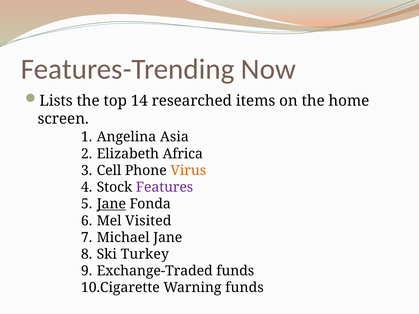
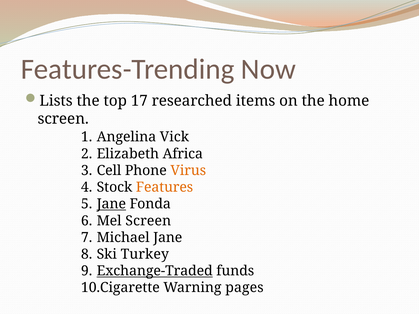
14: 14 -> 17
Asia: Asia -> Vick
Features colour: purple -> orange
Mel Visited: Visited -> Screen
Exchange-Traded underline: none -> present
Warning funds: funds -> pages
